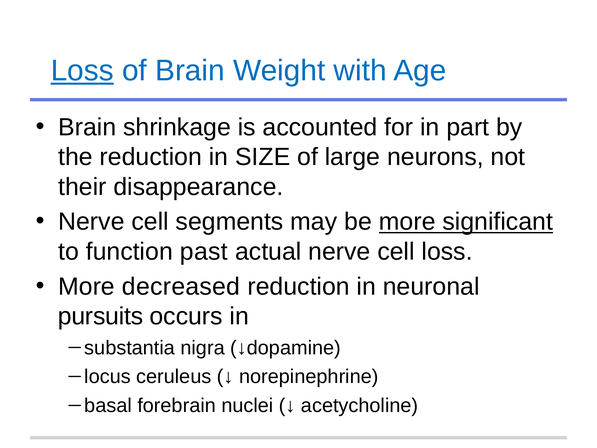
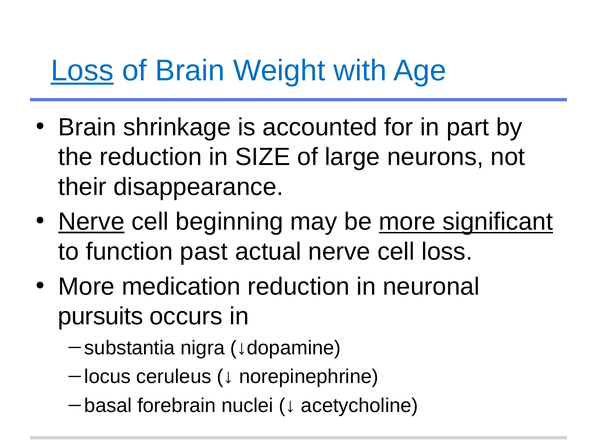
Nerve at (91, 222) underline: none -> present
segments: segments -> beginning
decreased: decreased -> medication
